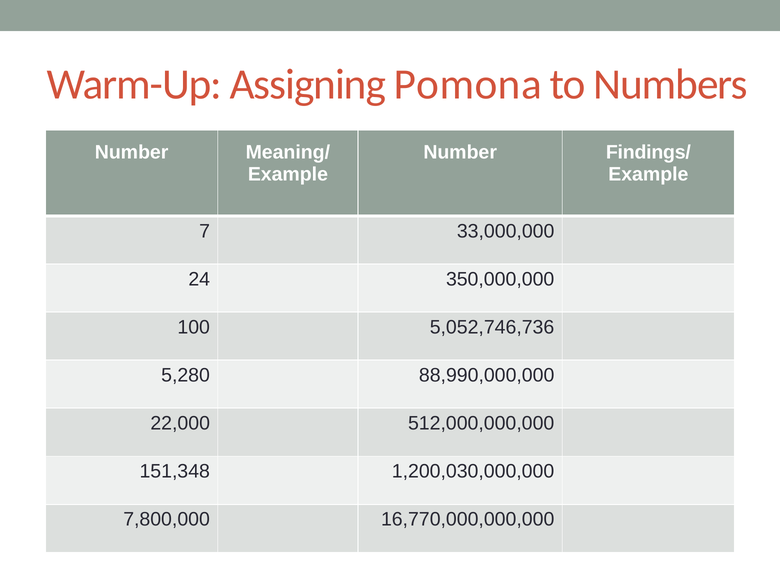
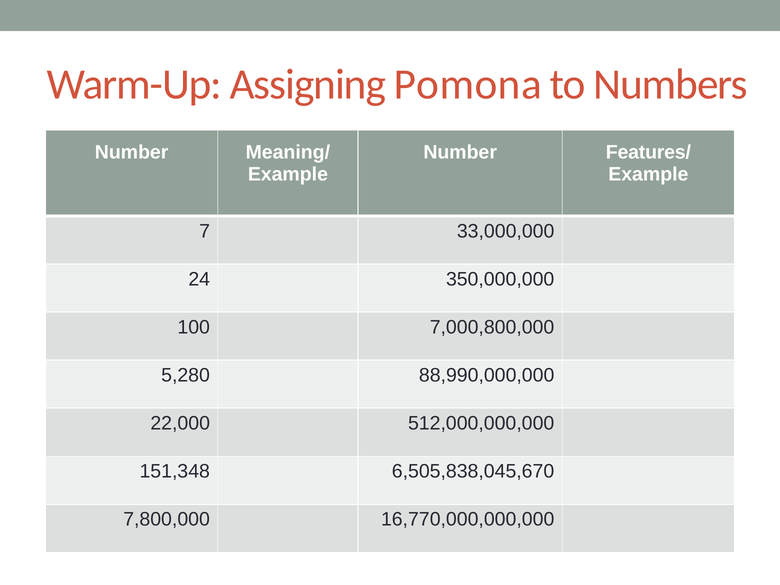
Findings/: Findings/ -> Features/
5,052,746,736: 5,052,746,736 -> 7,000,800,000
1,200,030,000,000: 1,200,030,000,000 -> 6,505,838,045,670
